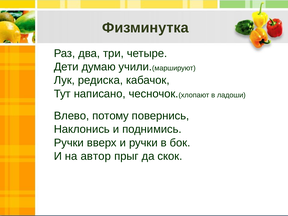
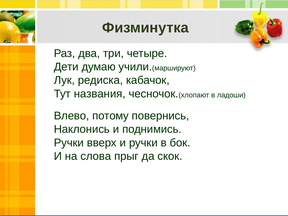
написано: написано -> названия
автор: автор -> слова
